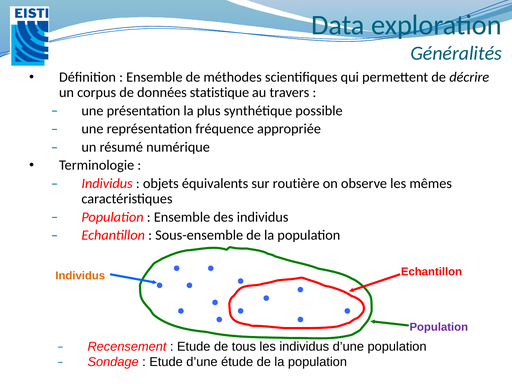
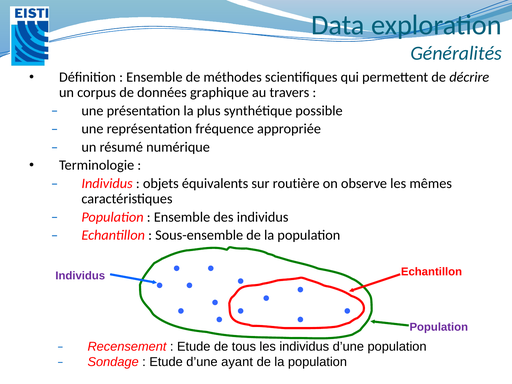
statistique: statistique -> graphique
Individus at (80, 276) colour: orange -> purple
étude: étude -> ayant
